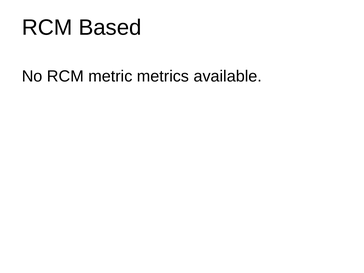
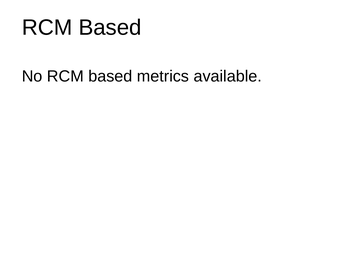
No RCM metric: metric -> based
